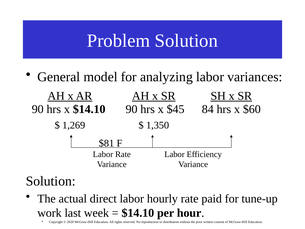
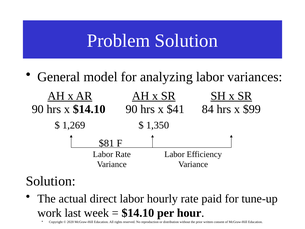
$45: $45 -> $41
$60: $60 -> $99
